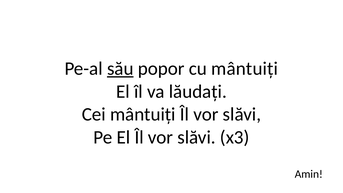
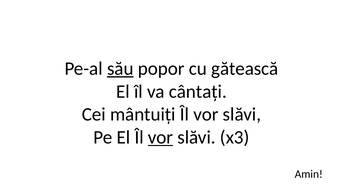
cu mântuiți: mântuiți -> gătească
lăudați: lăudați -> cântați
vor at (161, 137) underline: none -> present
